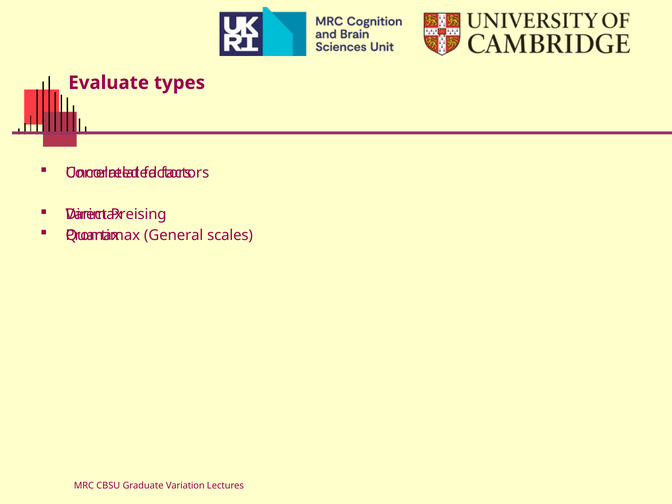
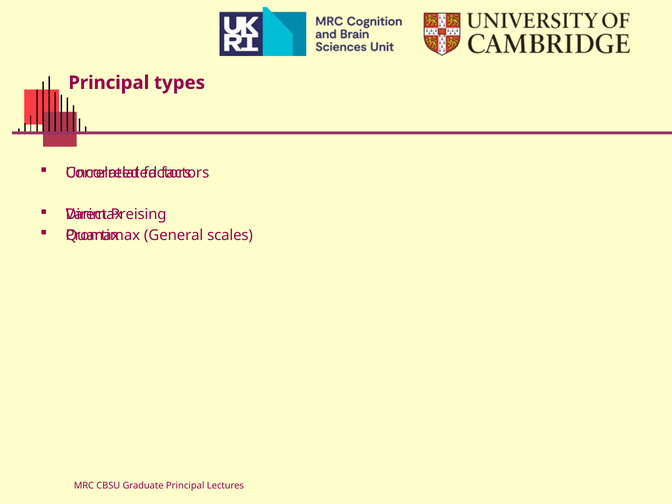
Evaluate at (109, 83): Evaluate -> Principal
Graduate Variation: Variation -> Principal
